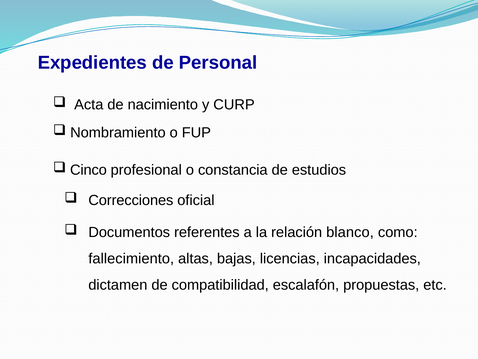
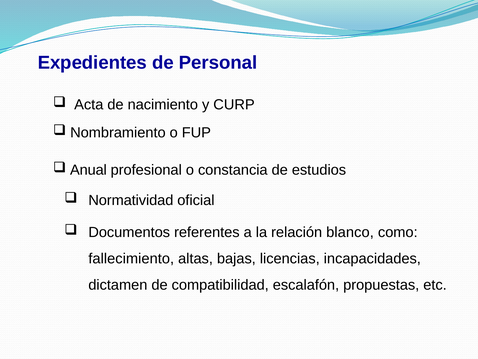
Cinco: Cinco -> Anual
Correcciones: Correcciones -> Normatividad
